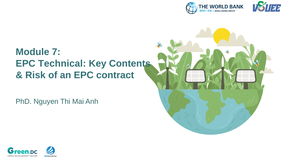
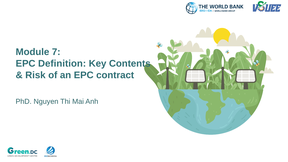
Technical: Technical -> Definition
